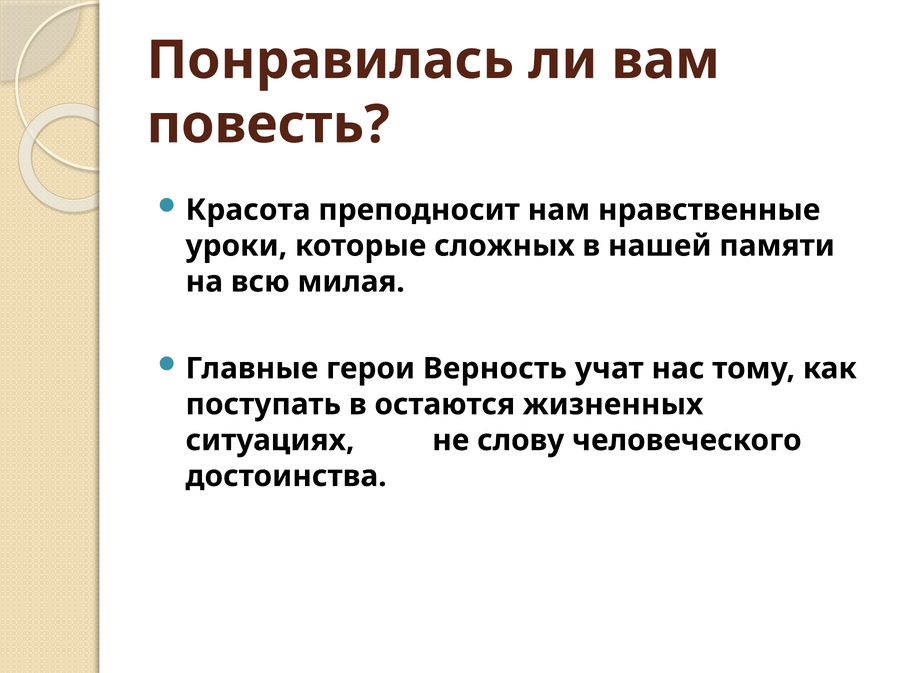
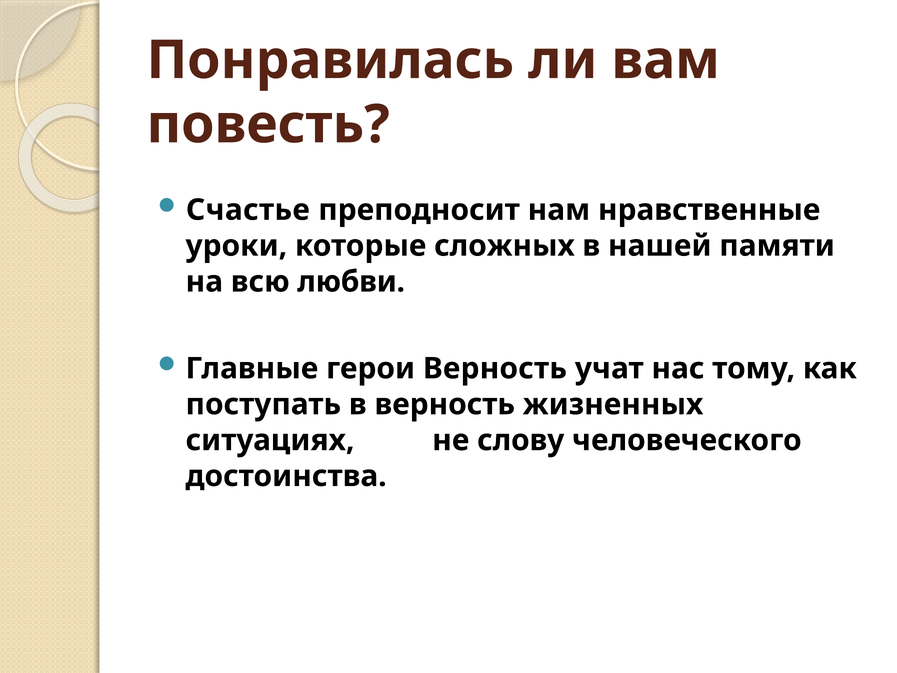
Красота: Красота -> Счастье
милая: милая -> любви
в остаются: остаются -> верность
